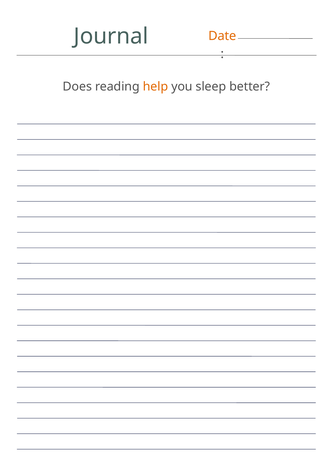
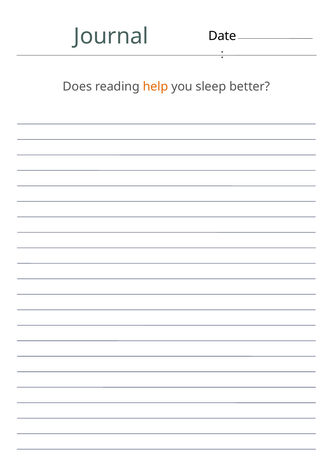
Date colour: orange -> black
